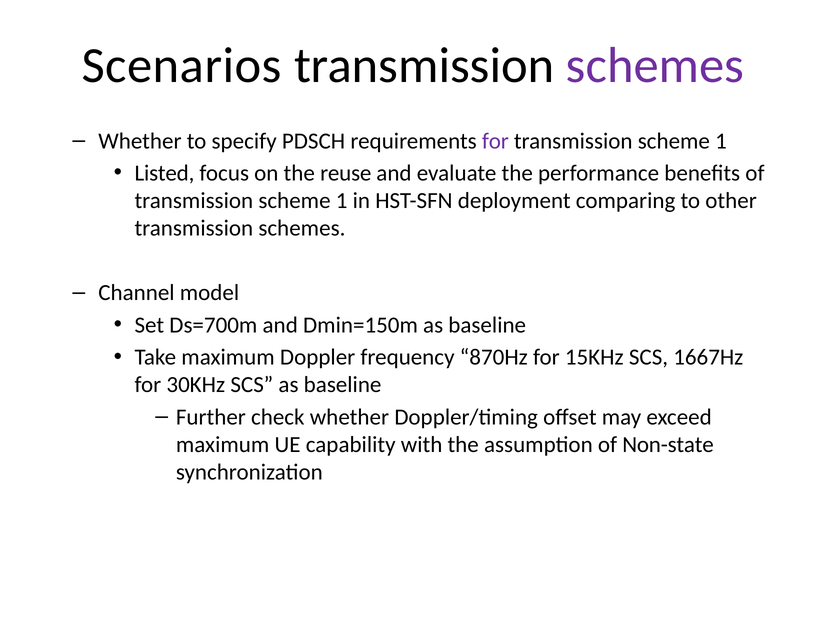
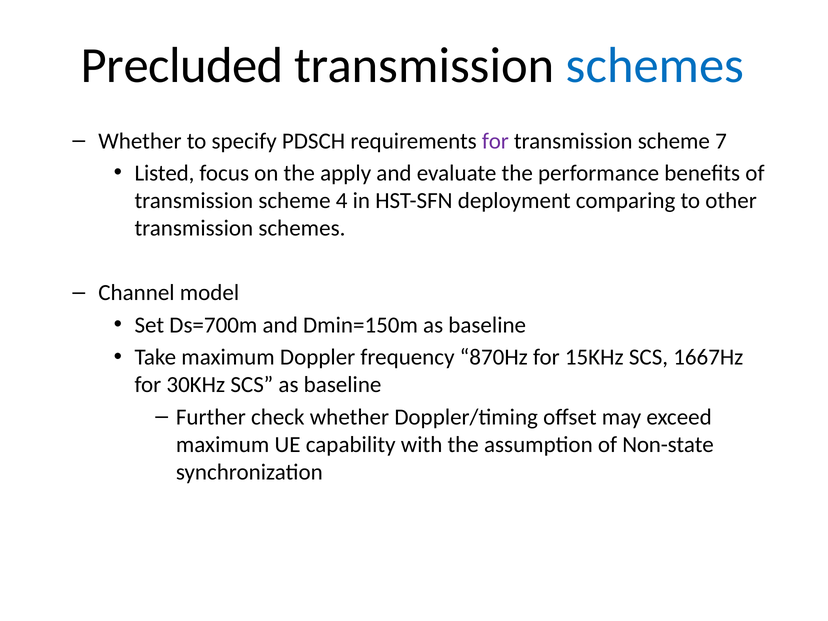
Scenarios: Scenarios -> Precluded
schemes at (655, 66) colour: purple -> blue
1 at (721, 141): 1 -> 7
reuse: reuse -> apply
1 at (342, 201): 1 -> 4
